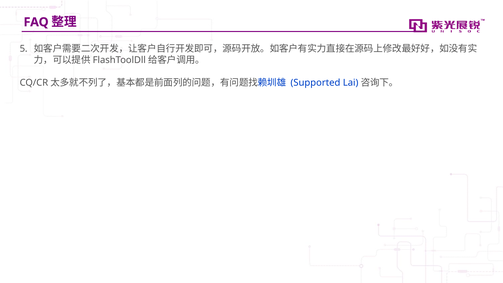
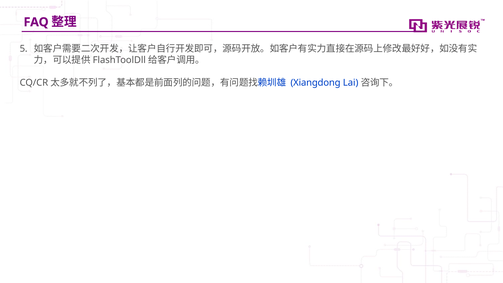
Supported: Supported -> Xiangdong
